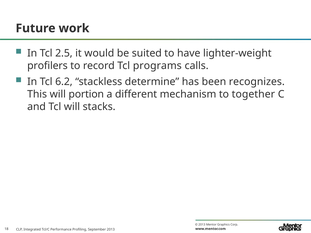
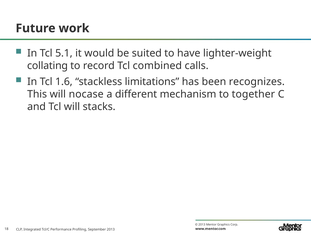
2.5: 2.5 -> 5.1
profilers: profilers -> collating
programs: programs -> combined
6.2: 6.2 -> 1.6
determine: determine -> limitations
portion: portion -> nocase
